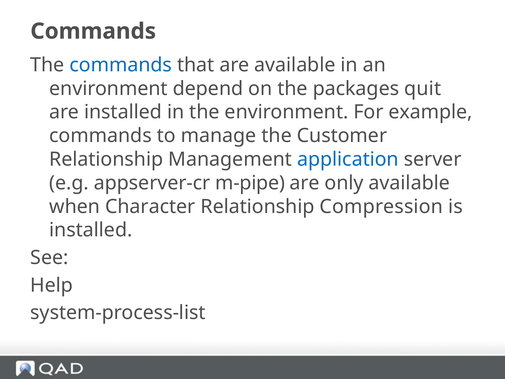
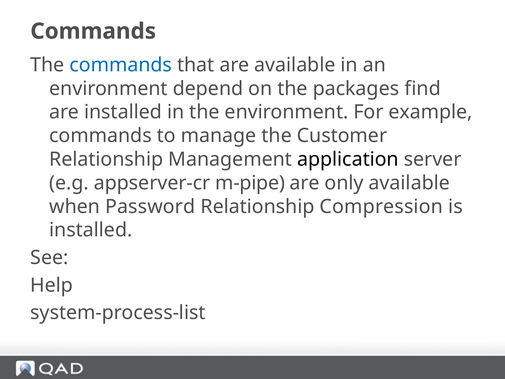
quit: quit -> find
application colour: blue -> black
Character: Character -> Password
